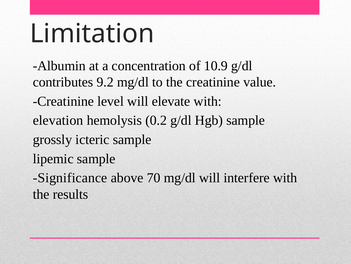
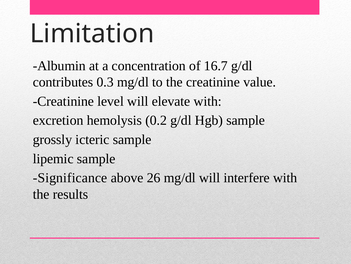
10.9: 10.9 -> 16.7
9.2: 9.2 -> 0.3
elevation: elevation -> excretion
70: 70 -> 26
